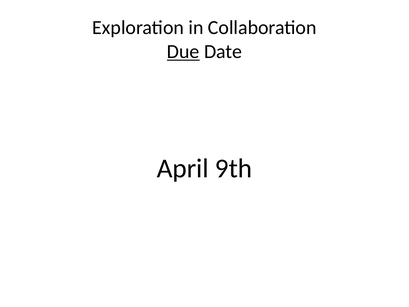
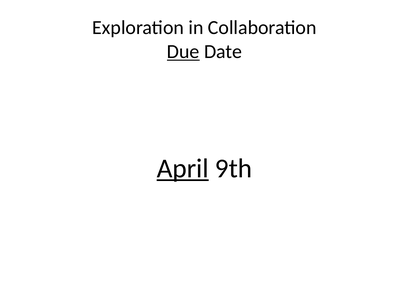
April underline: none -> present
